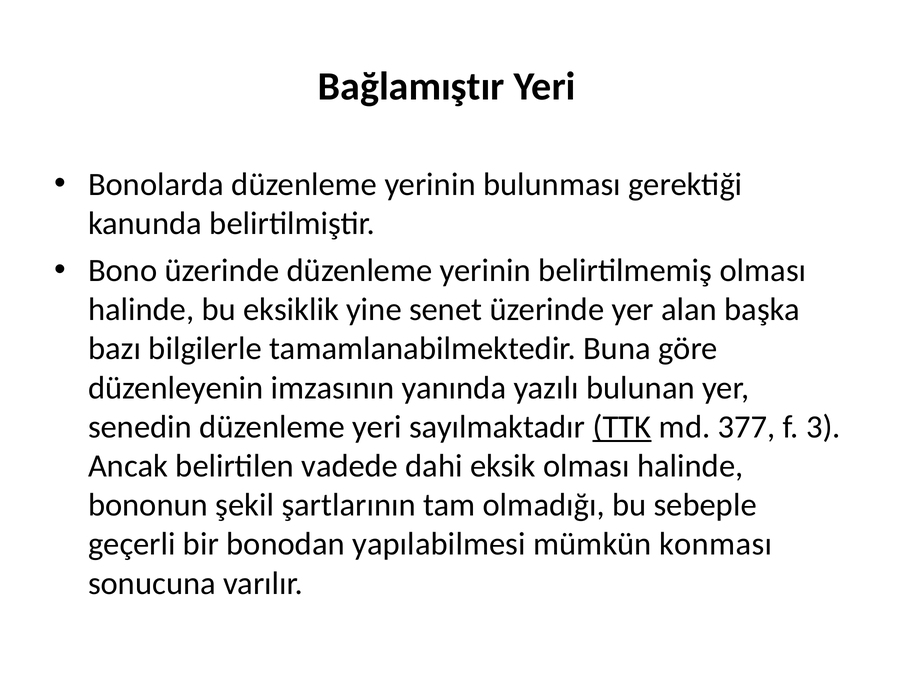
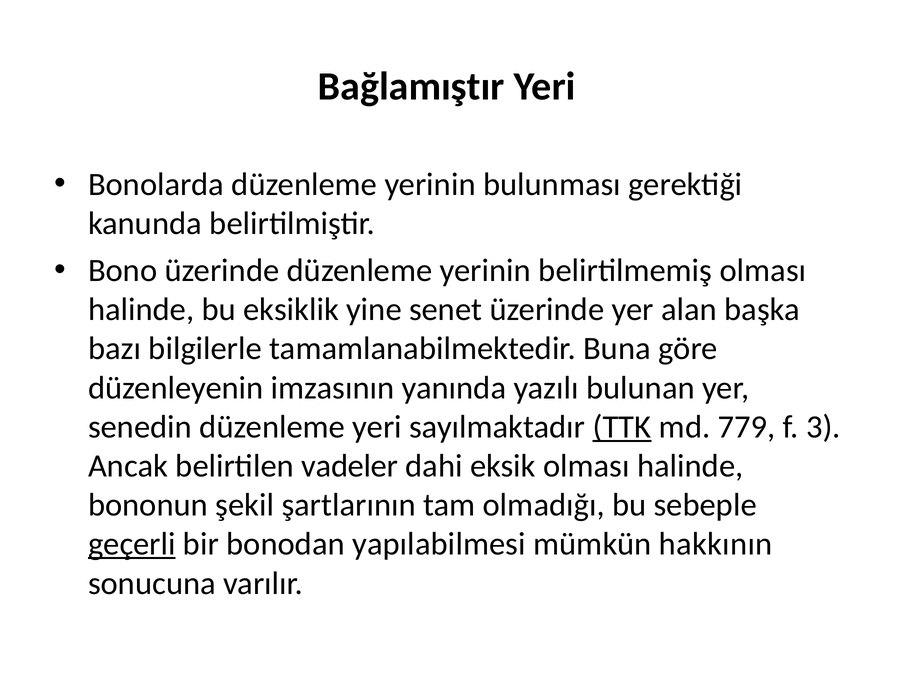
377: 377 -> 779
vadede: vadede -> vadeler
geçerli underline: none -> present
konması: konması -> hakkının
